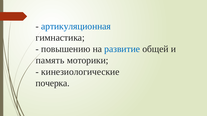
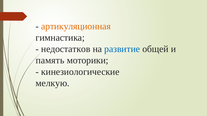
артикуляционная colour: blue -> orange
повышению: повышению -> недостатков
почерка: почерка -> мелкую
